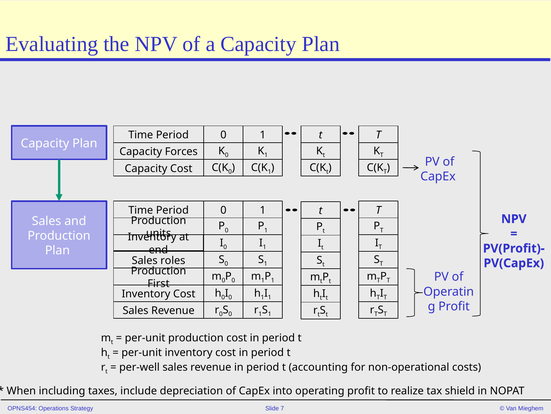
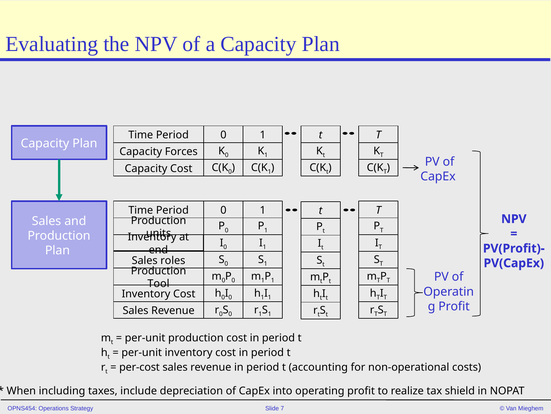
First: First -> Tool
per-well: per-well -> per-cost
